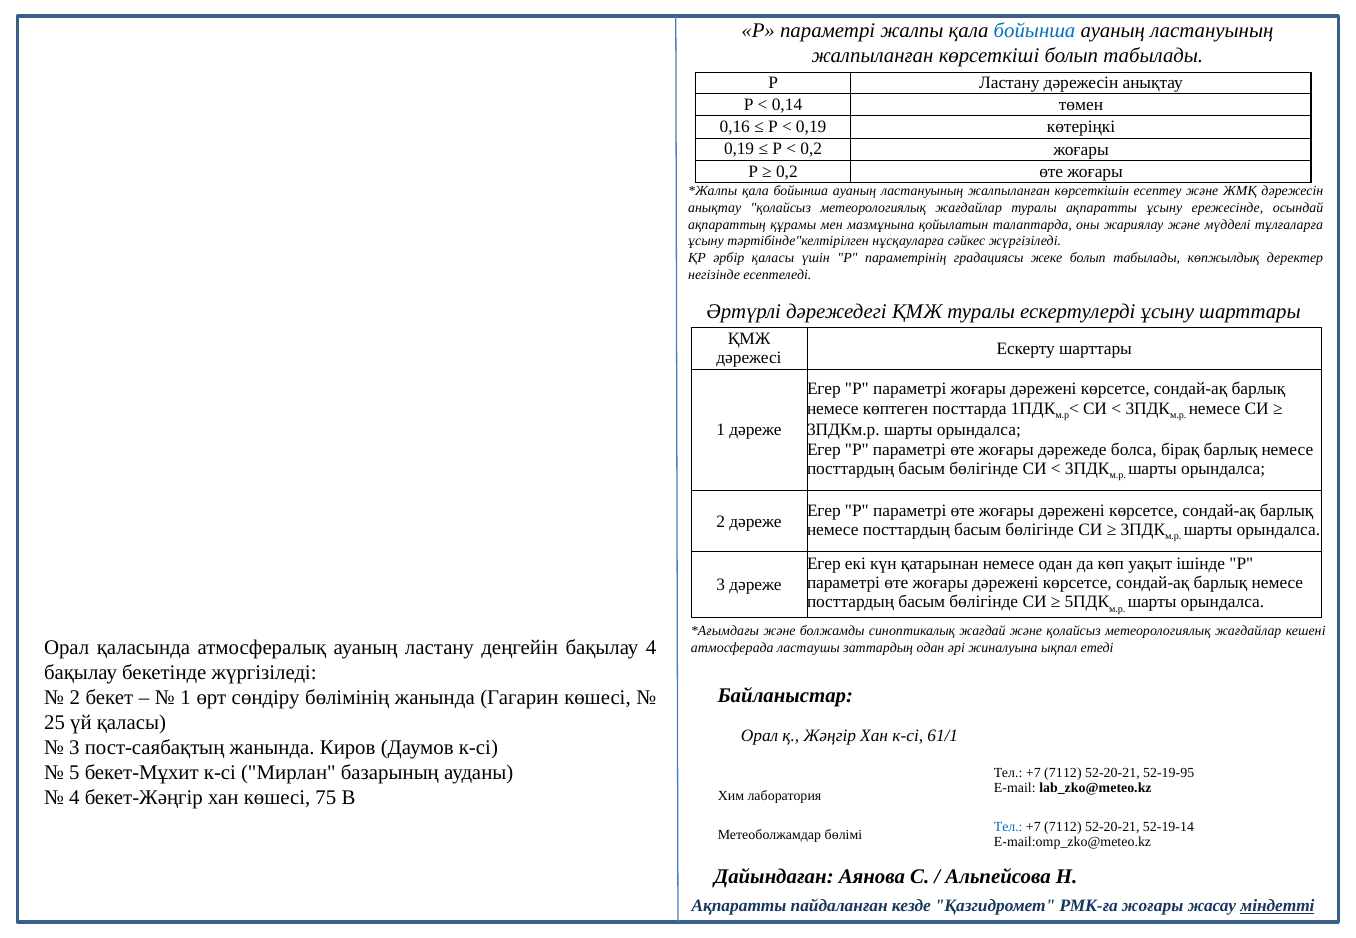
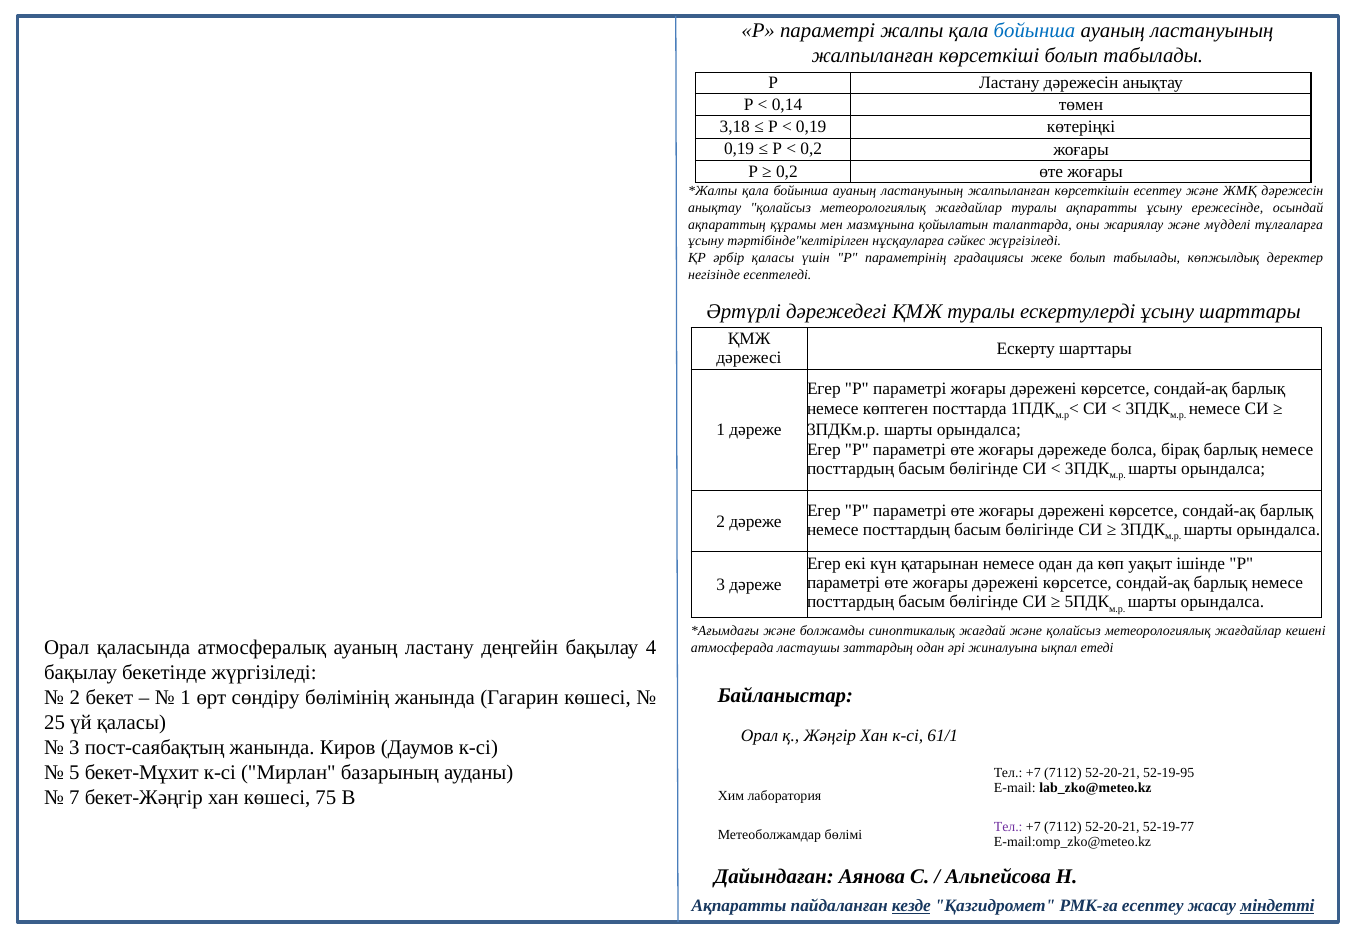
0,16: 0,16 -> 3,18
4 at (74, 798): 4 -> 7
Тел at (1008, 827) colour: blue -> purple
52-19-14: 52-19-14 -> 52-19-77
кезде underline: none -> present
РМК-ға жоғары: жоғары -> есептеу
